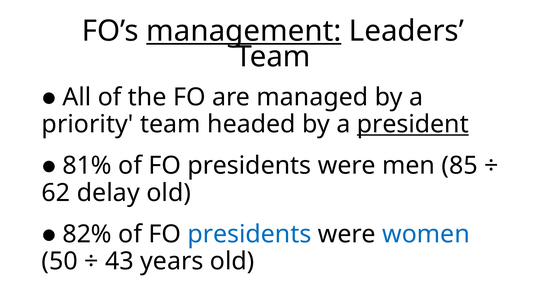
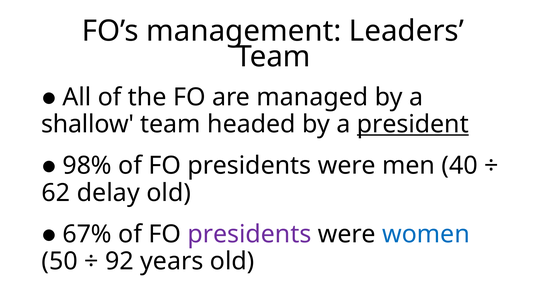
management underline: present -> none
priority: priority -> shallow
81%: 81% -> 98%
85: 85 -> 40
82%: 82% -> 67%
presidents at (249, 234) colour: blue -> purple
43: 43 -> 92
